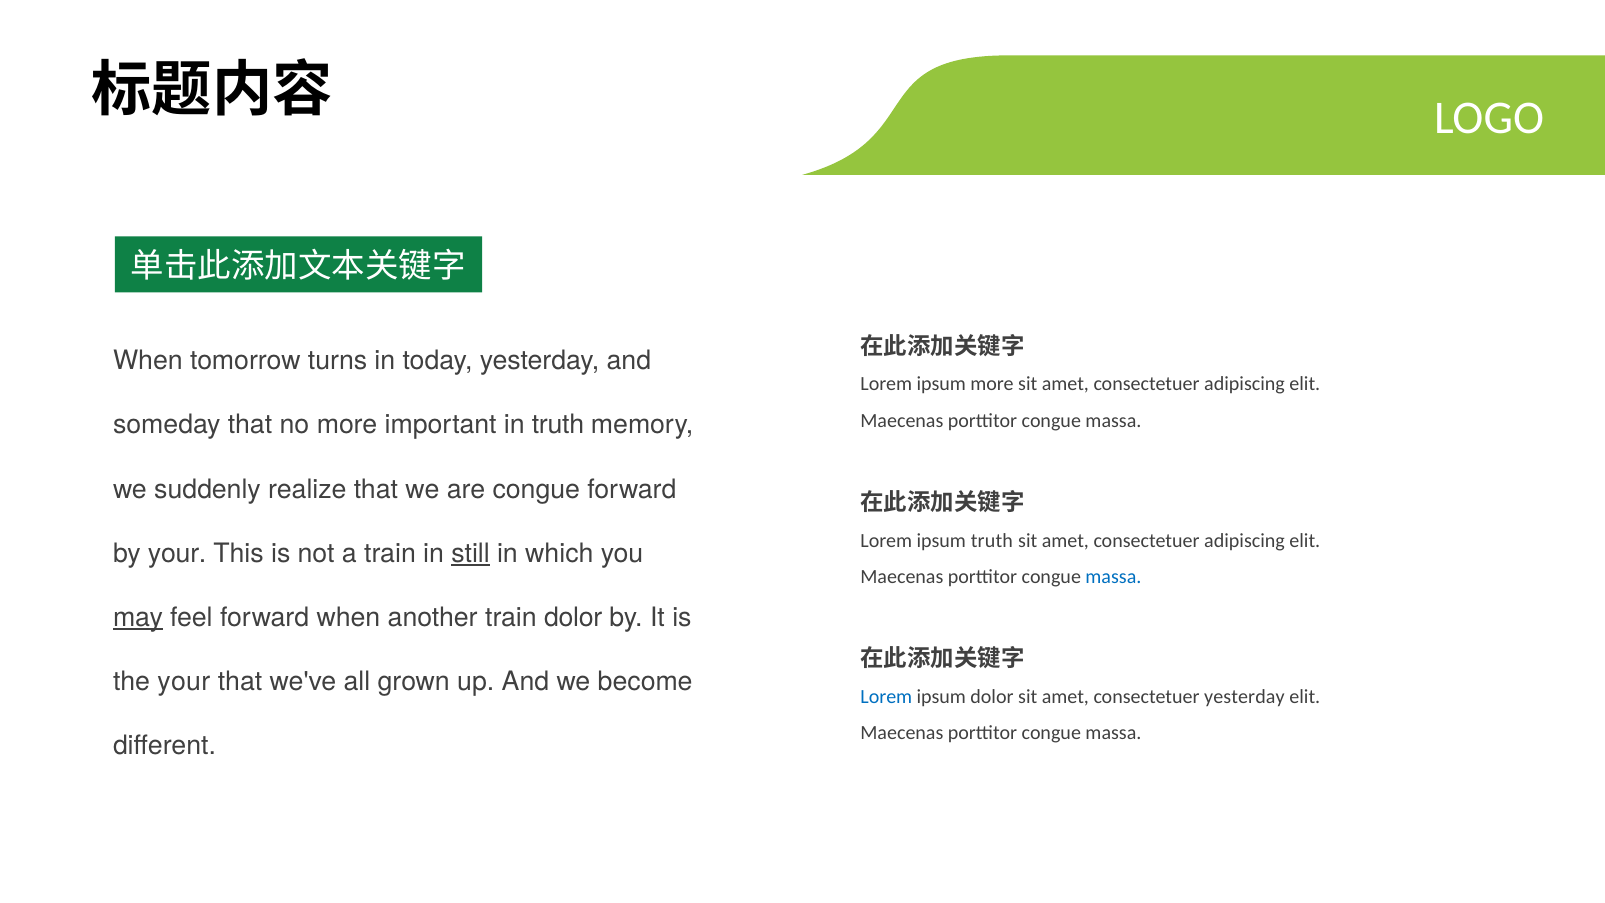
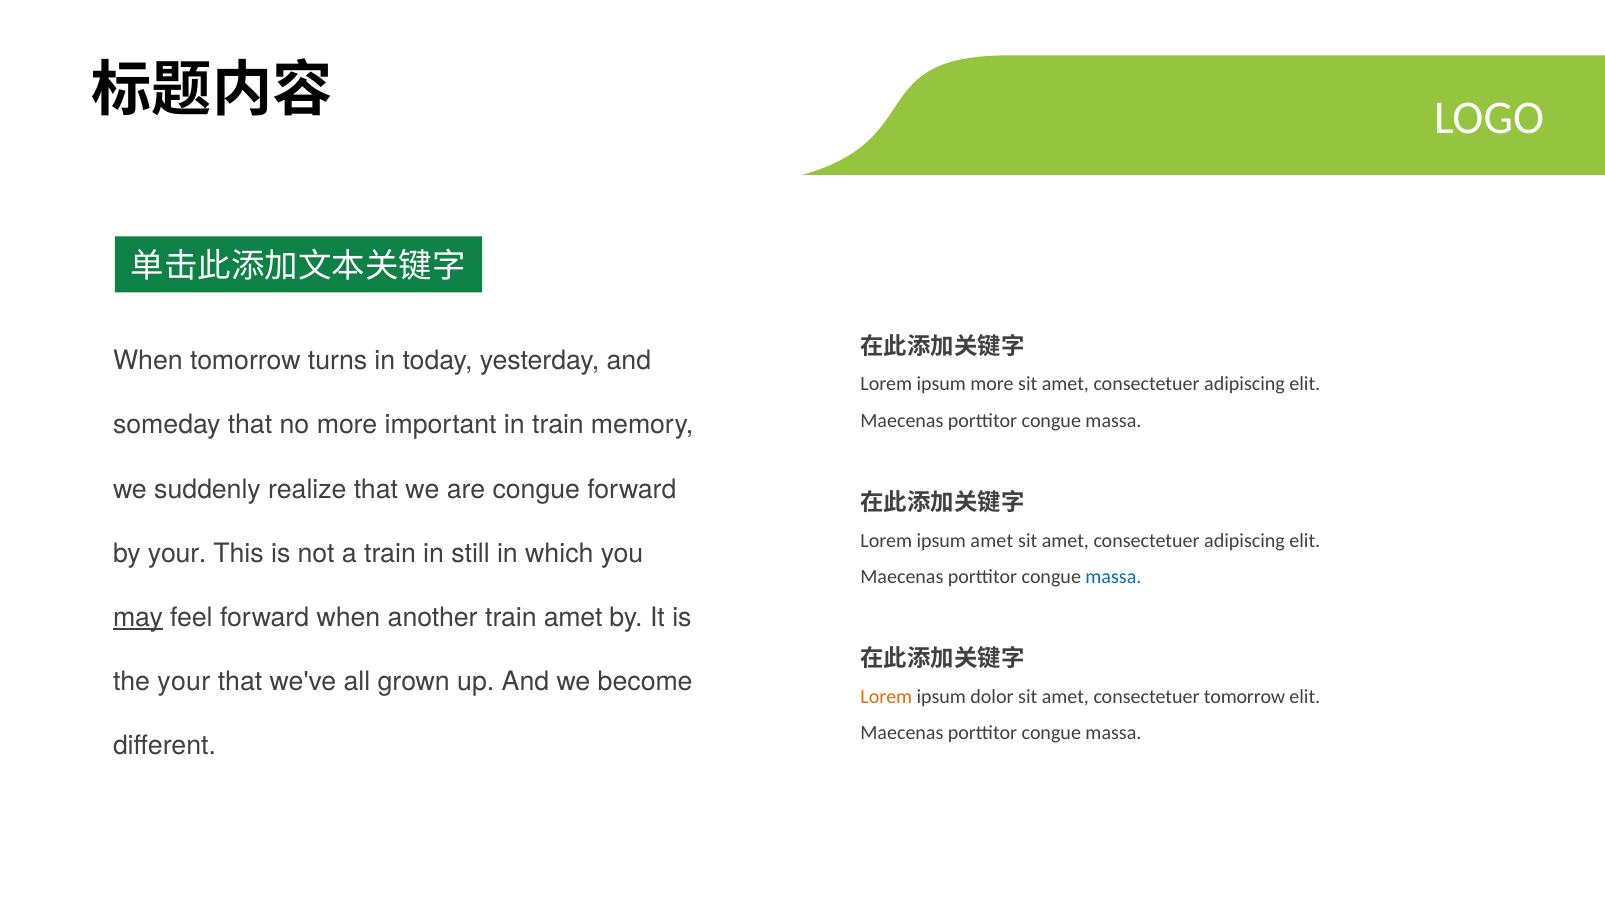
in truth: truth -> train
ipsum truth: truth -> amet
still underline: present -> none
train dolor: dolor -> amet
Lorem at (886, 697) colour: blue -> orange
consectetuer yesterday: yesterday -> tomorrow
